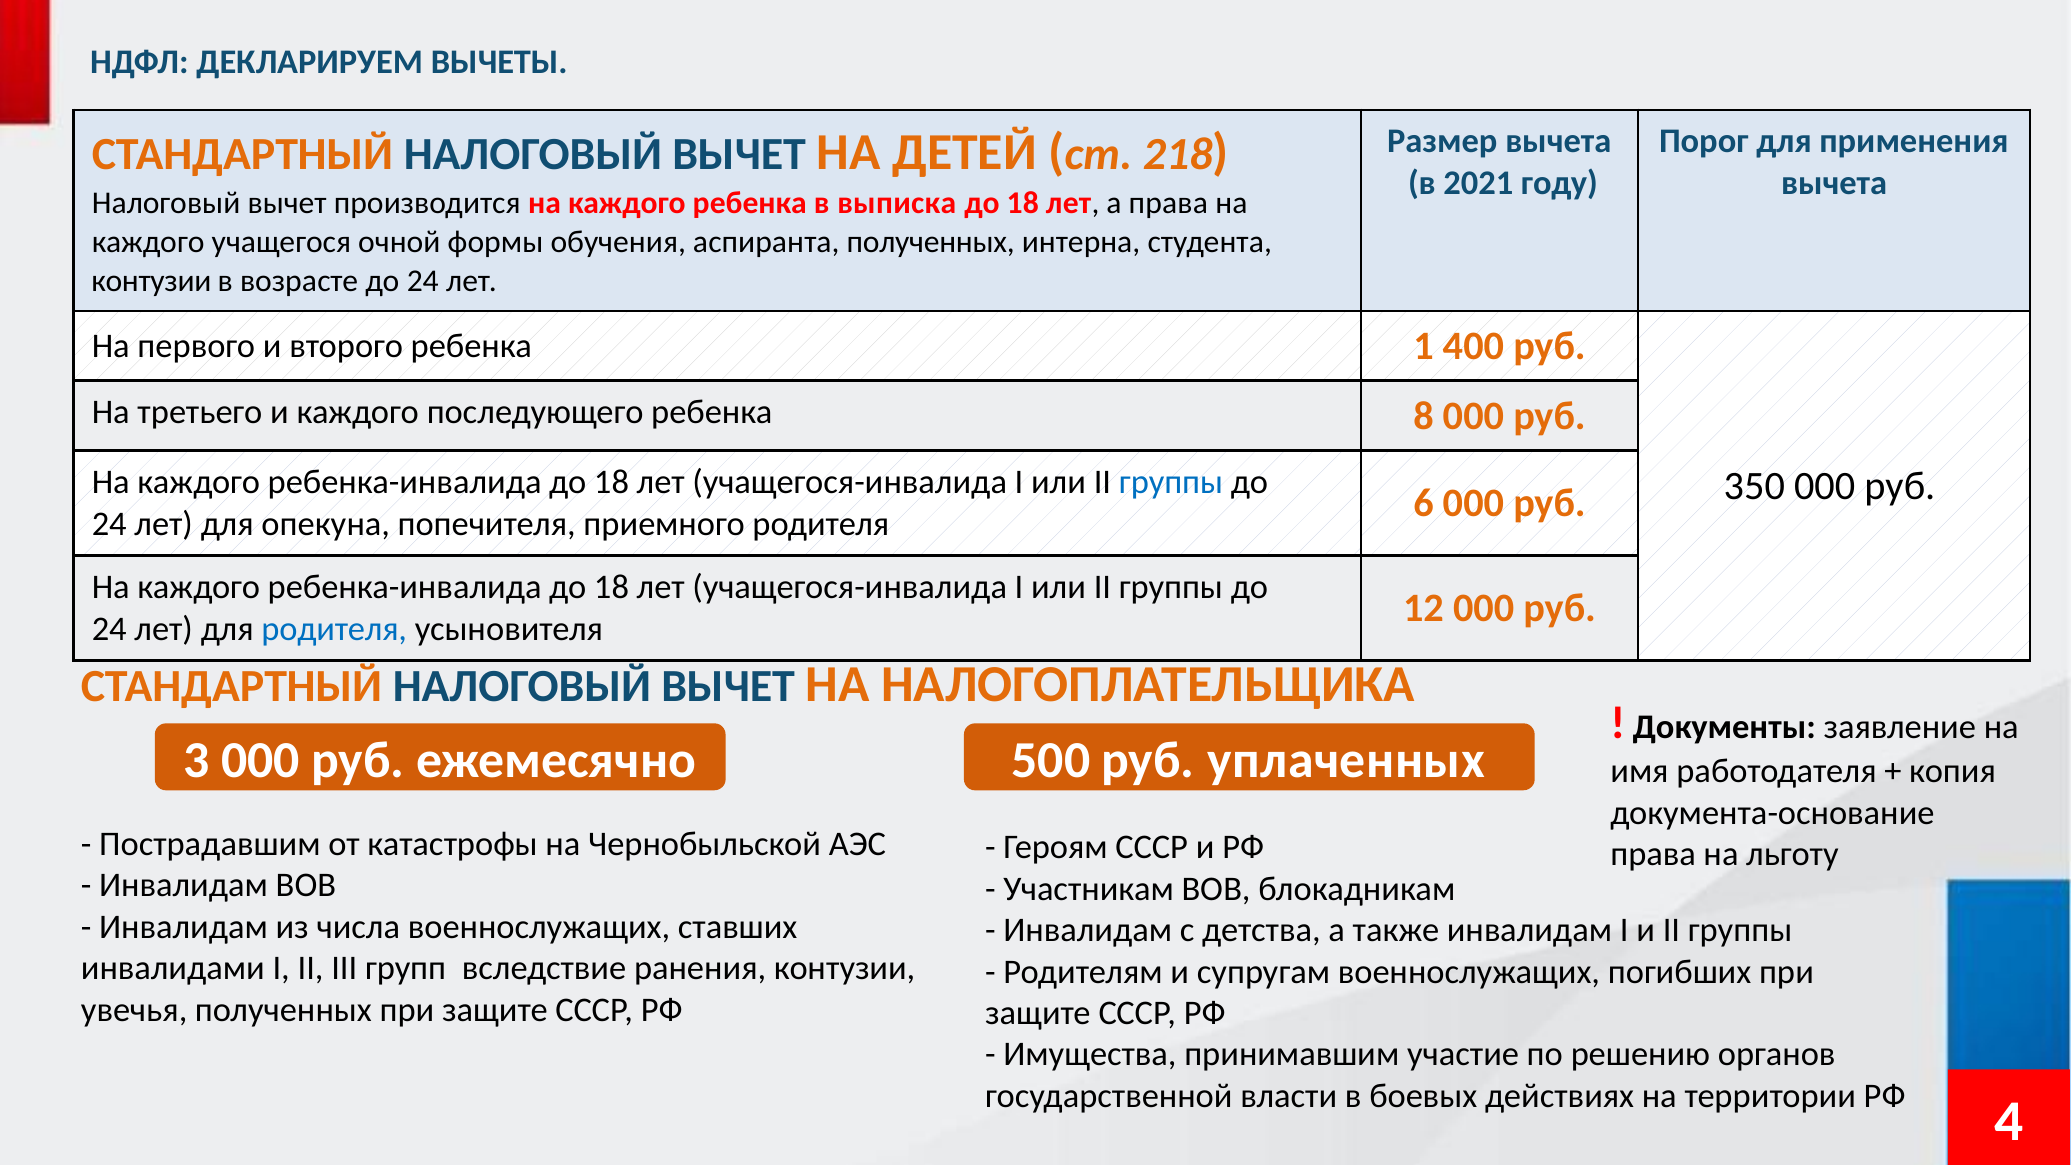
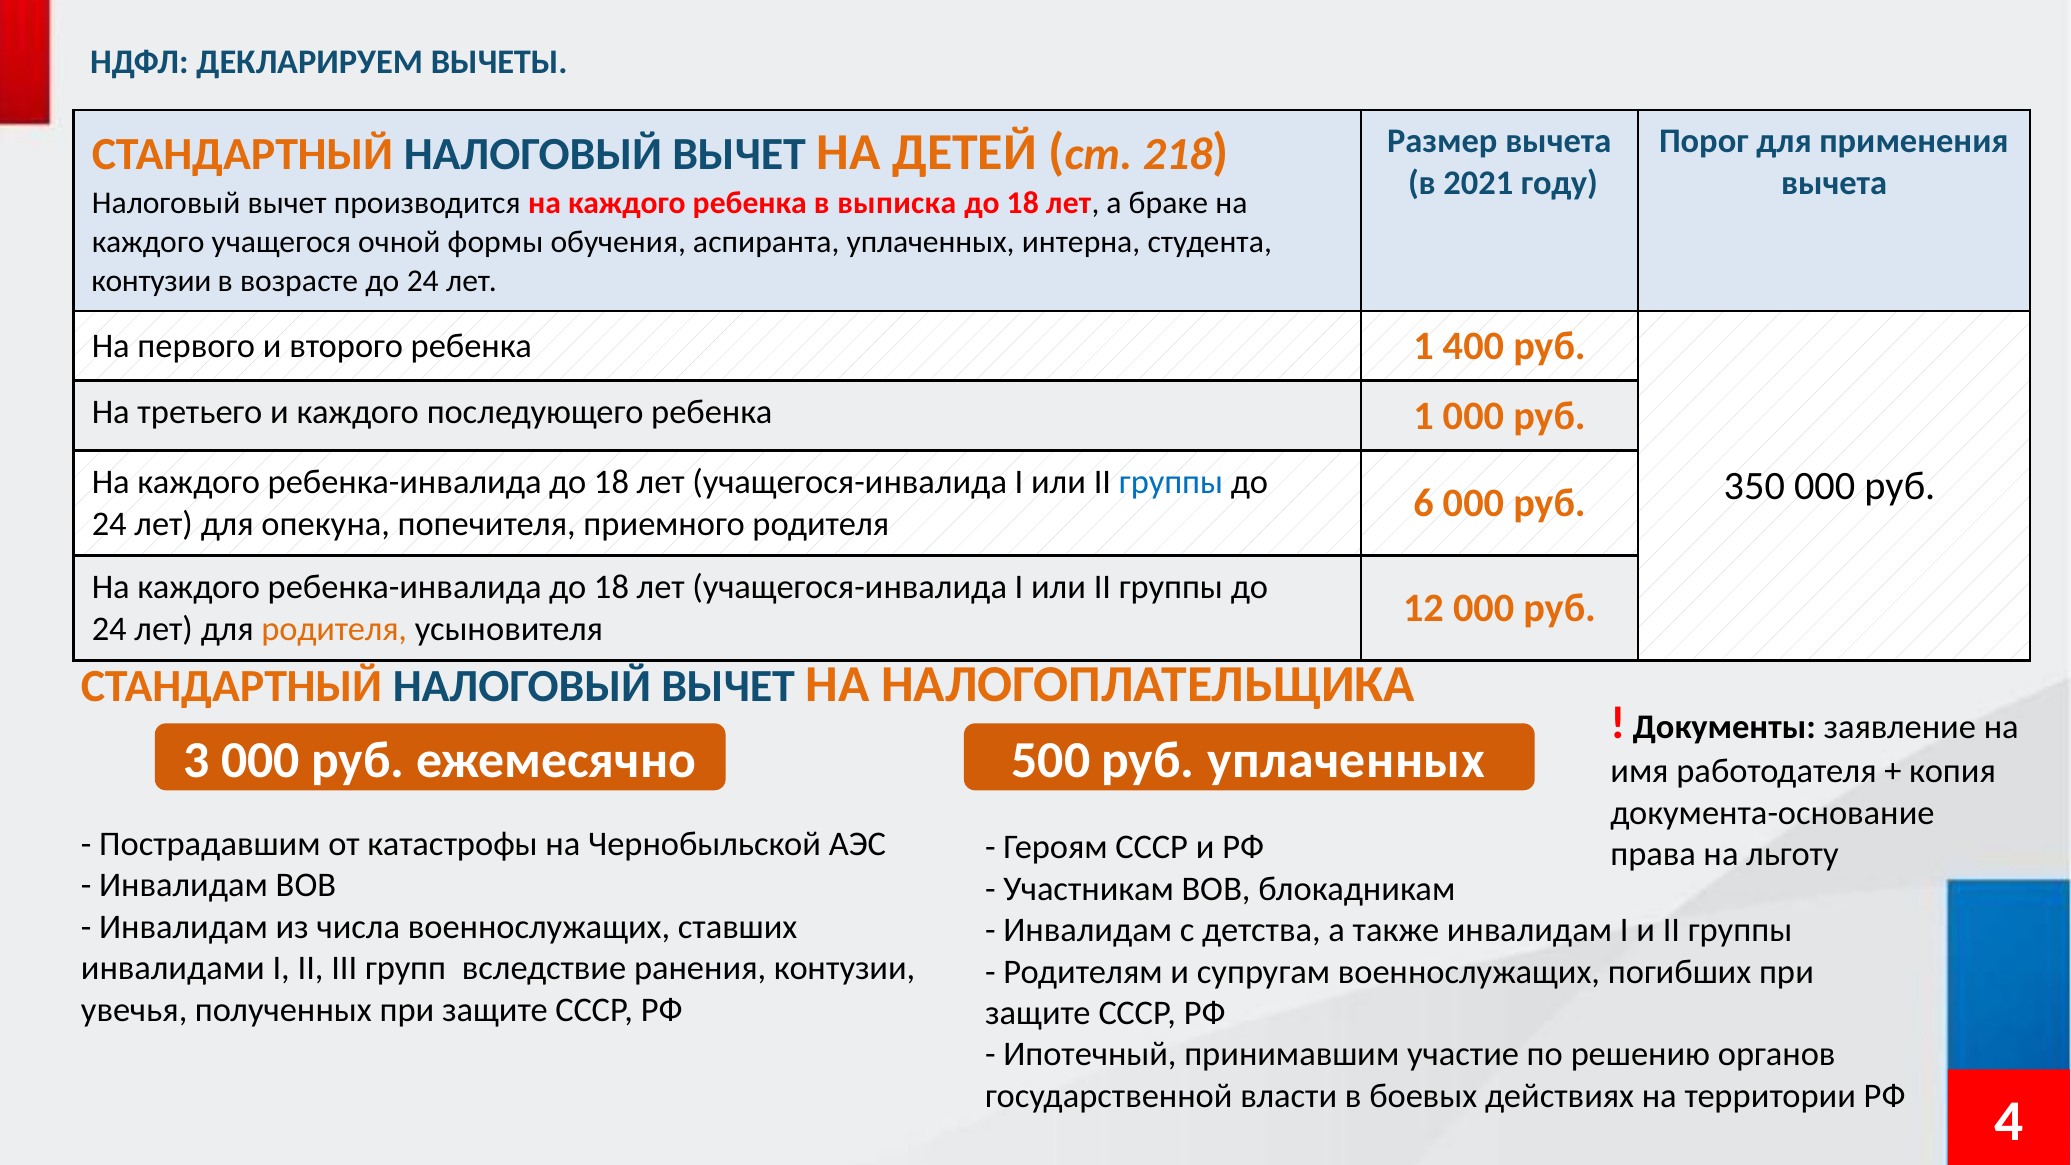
а права: права -> браке
аспиранта полученных: полученных -> уплаченных
последующего ребенка 8: 8 -> 1
родителя at (334, 629) colour: blue -> orange
Имущества: Имущества -> Ипотечный
